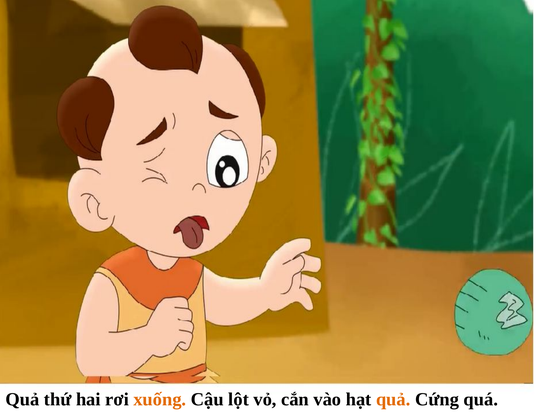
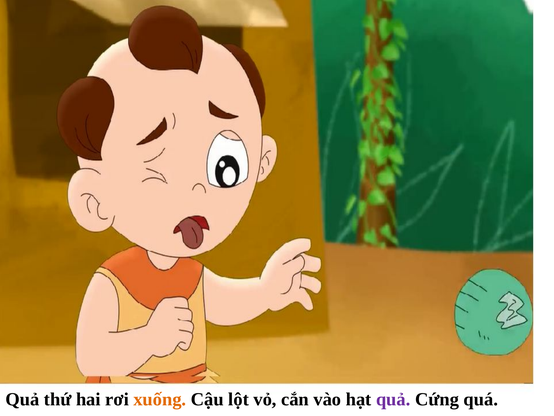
quả at (393, 399) colour: orange -> purple
